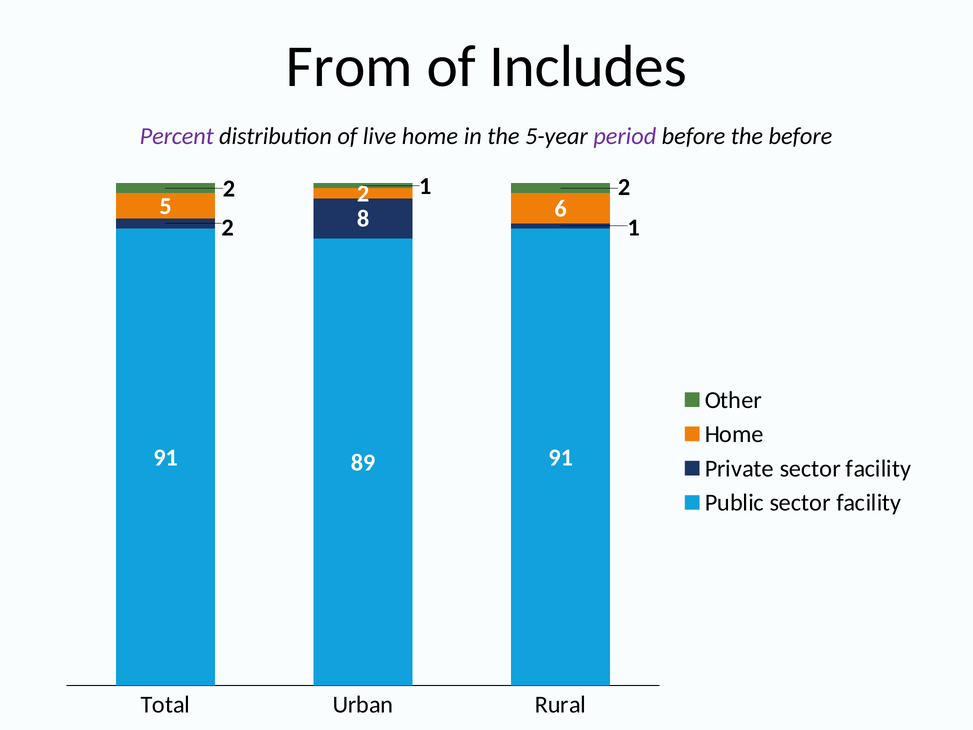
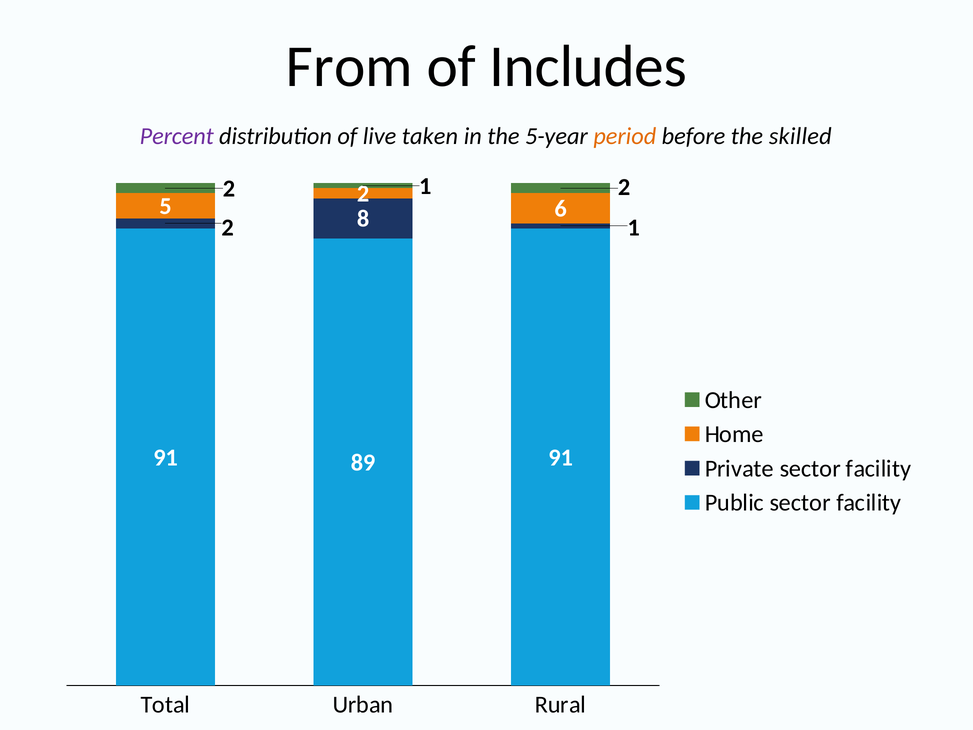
live home: home -> taken
period colour: purple -> orange
the before: before -> skilled
